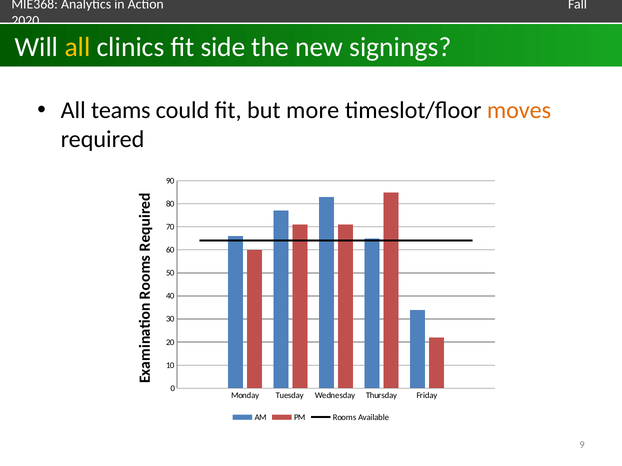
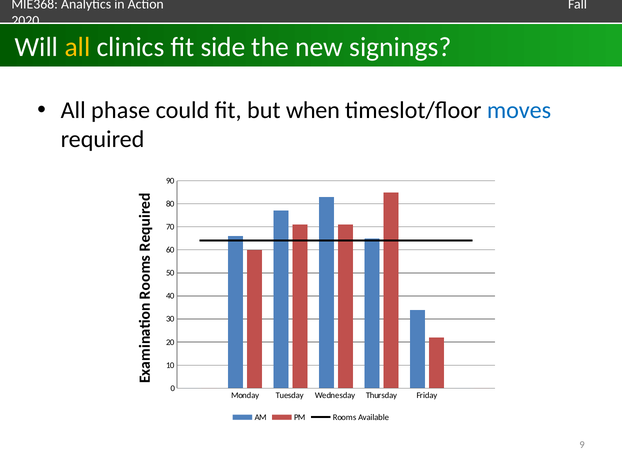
teams: teams -> phase
more: more -> when
moves colour: orange -> blue
